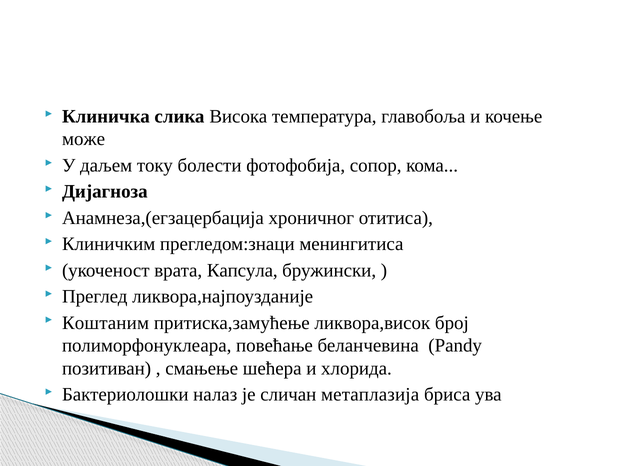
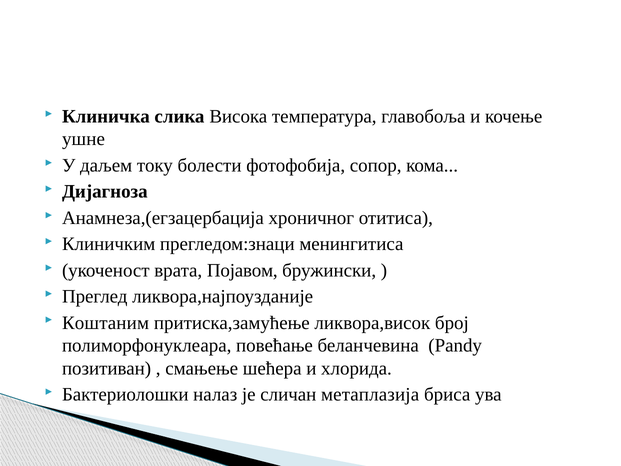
може: може -> ушне
Капсула: Капсула -> Појавом
